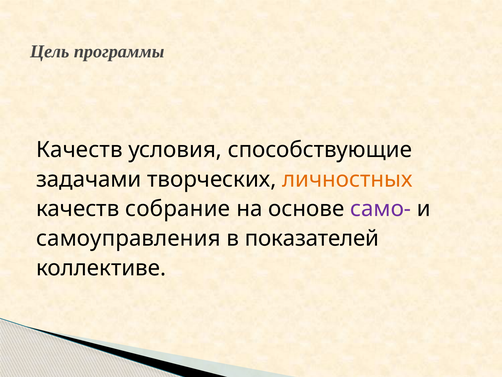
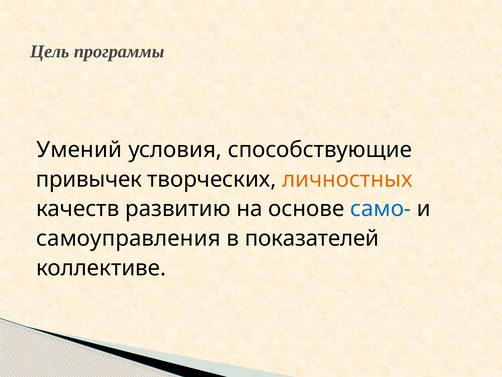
Качеств at (79, 150): Качеств -> Умений
задачами: задачами -> привычек
собрание: собрание -> развитию
само- colour: purple -> blue
